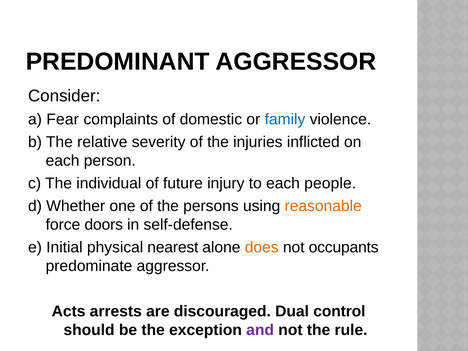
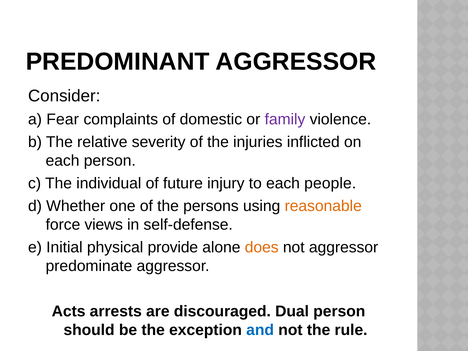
family colour: blue -> purple
doors: doors -> views
nearest: nearest -> provide
not occupants: occupants -> aggressor
Dual control: control -> person
and colour: purple -> blue
